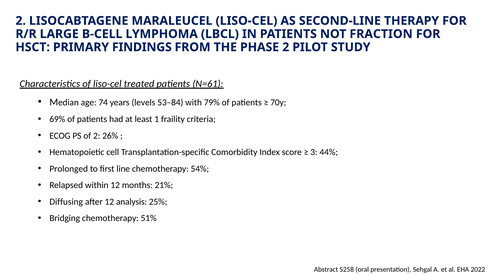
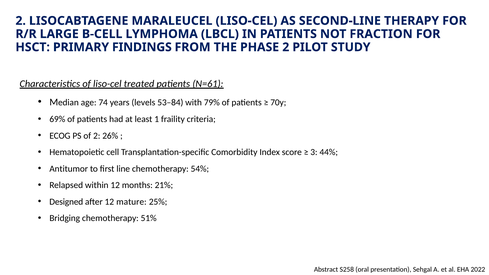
Prolonged: Prolonged -> Antitumor
Diffusing: Diffusing -> Designed
analysis: analysis -> mature
